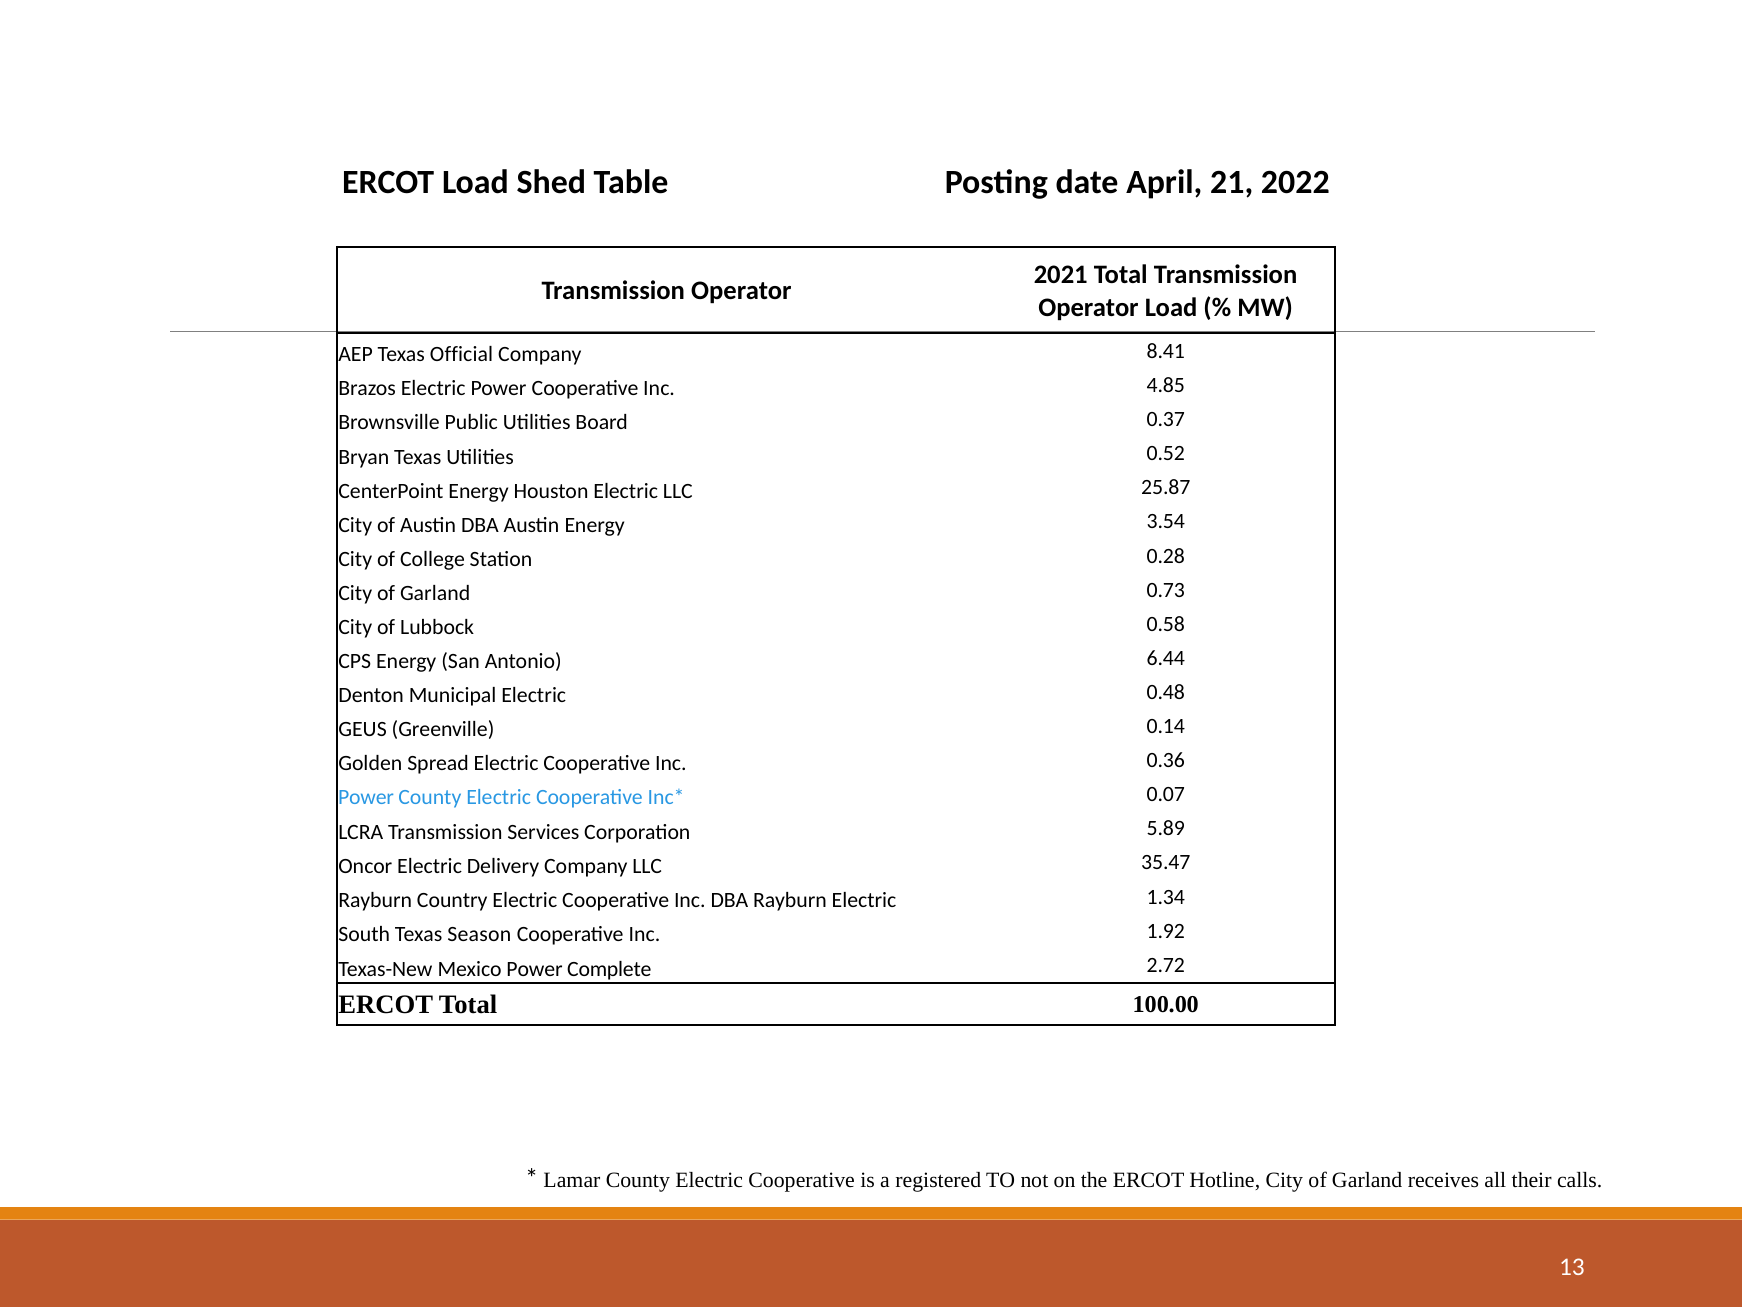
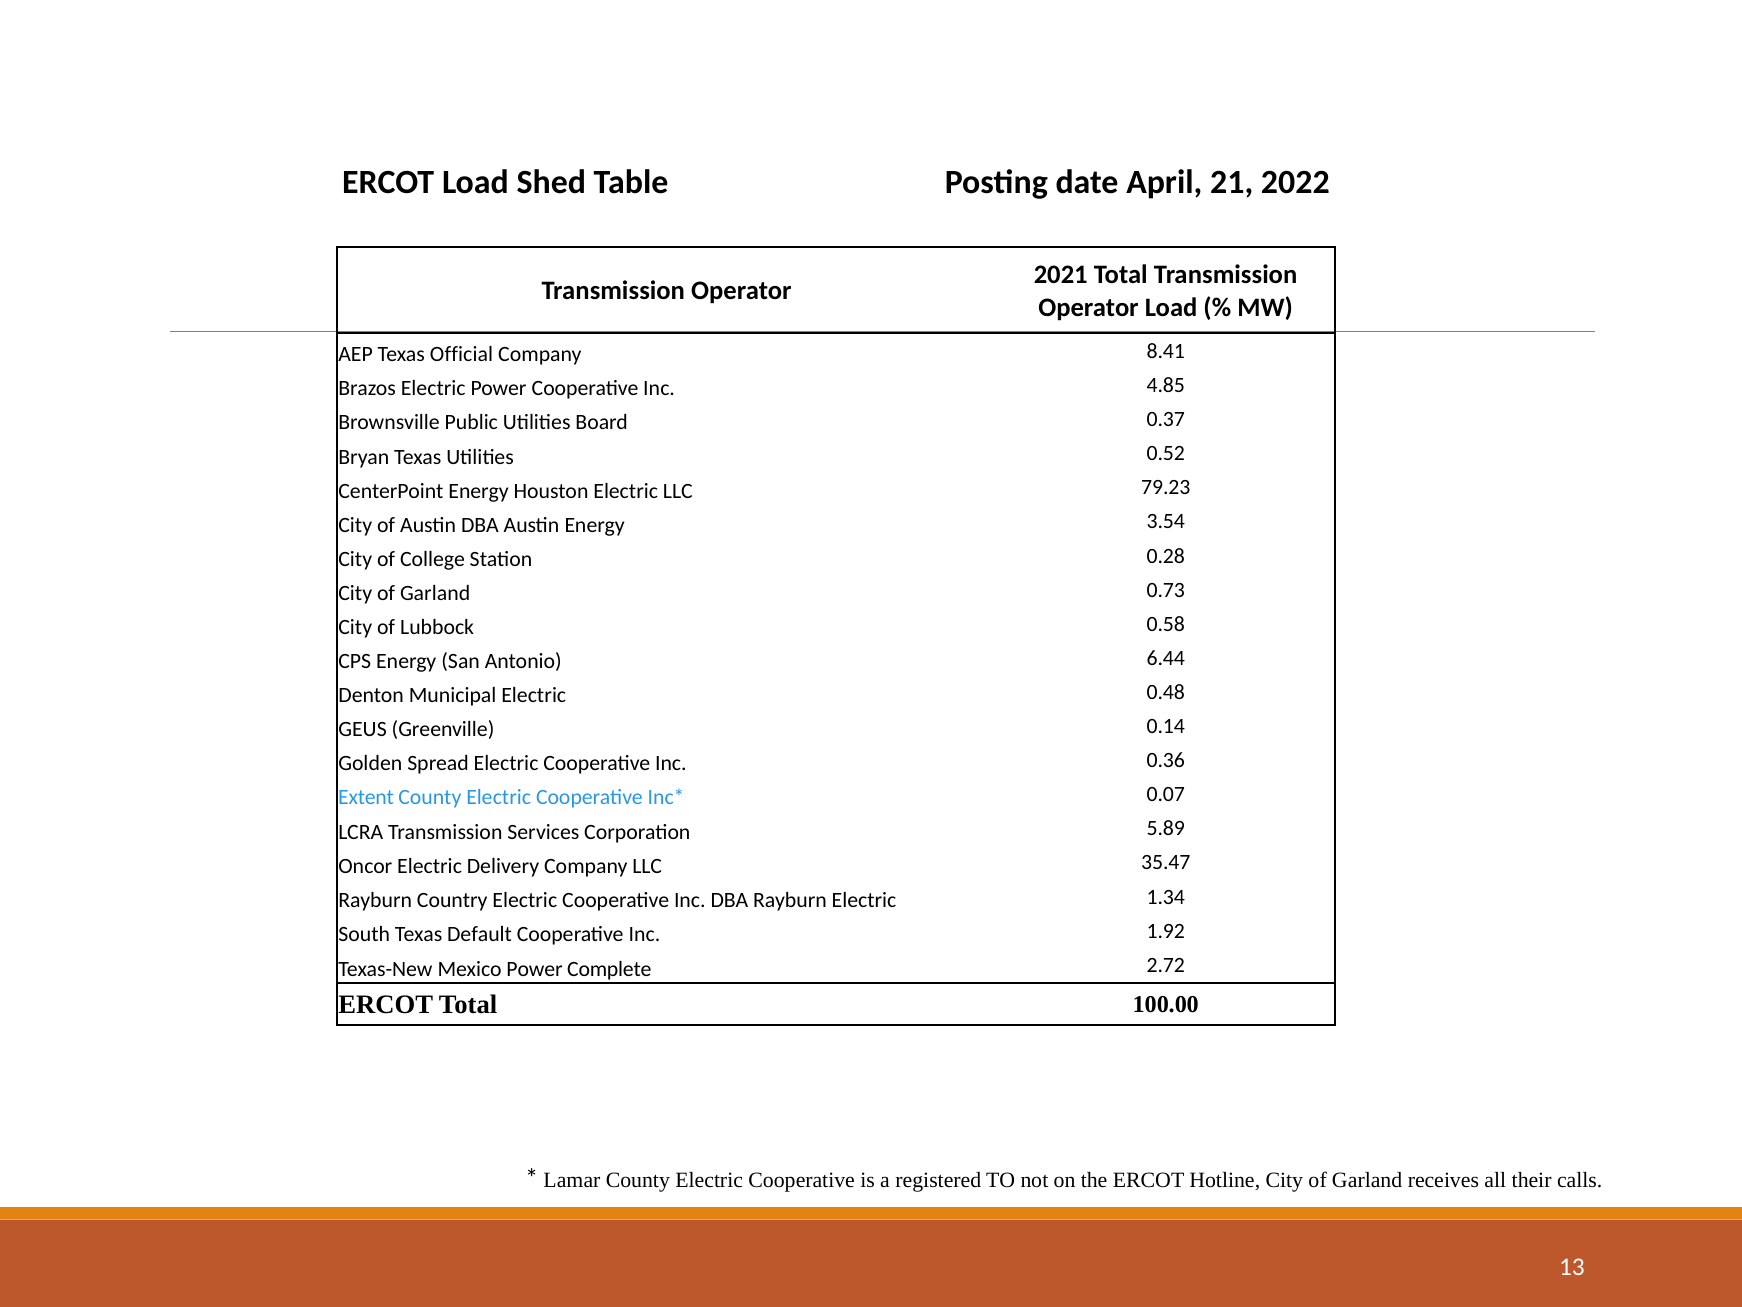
25.87: 25.87 -> 79.23
Power at (366, 797): Power -> Extent
Season: Season -> Default
